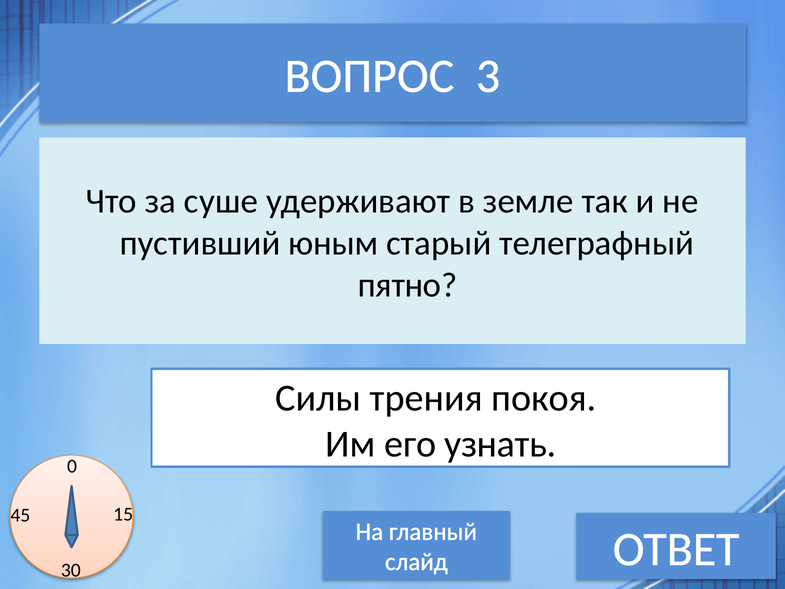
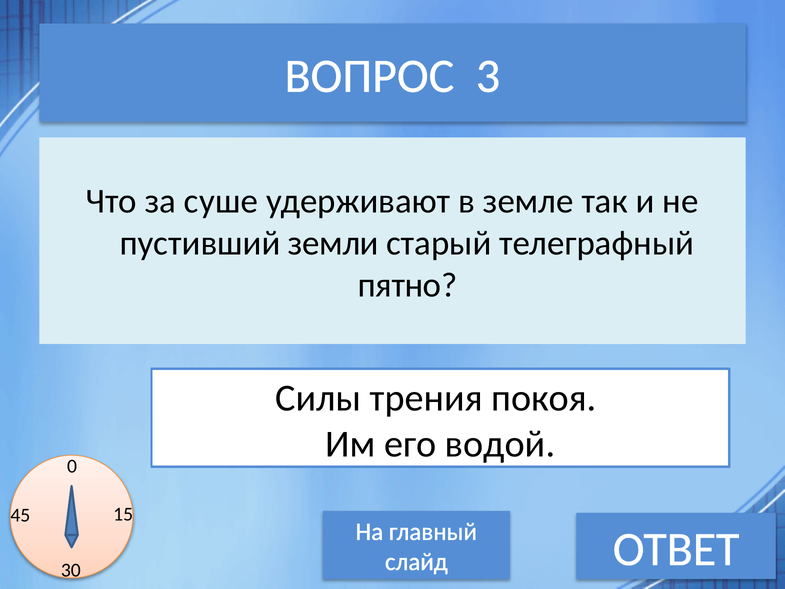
юным: юным -> земли
узнать: узнать -> водой
